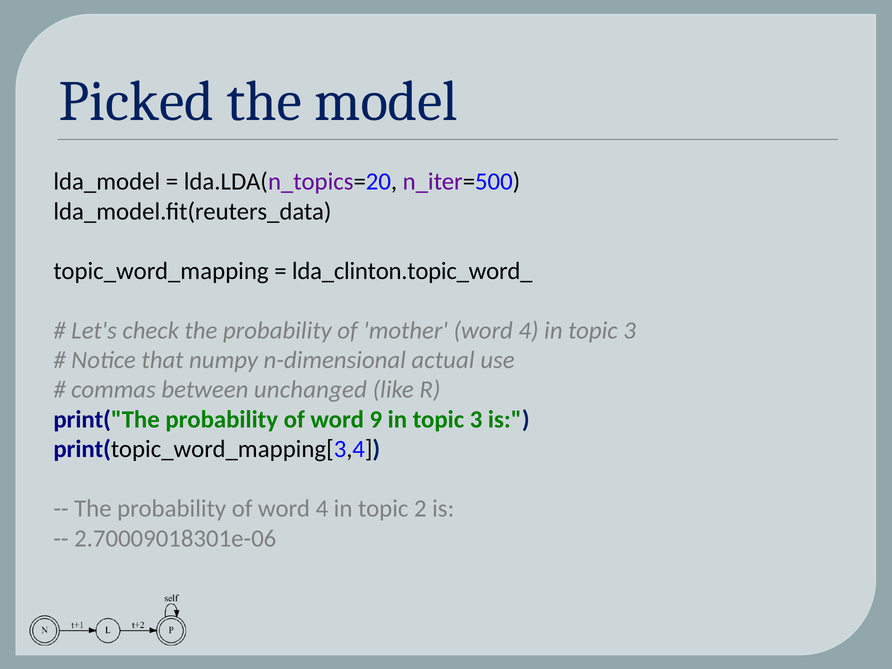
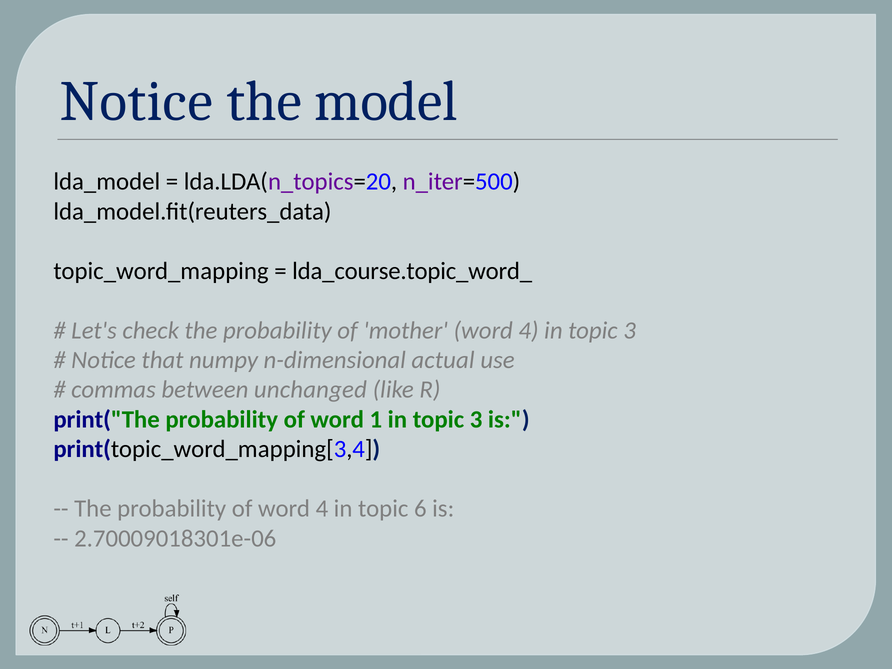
Picked at (136, 102): Picked -> Notice
lda_clinton.topic_word_: lda_clinton.topic_word_ -> lda_course.topic_word_
9: 9 -> 1
2: 2 -> 6
